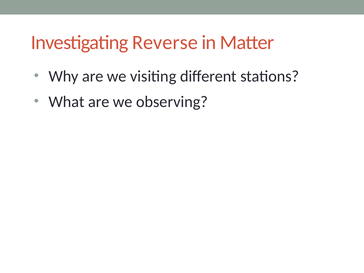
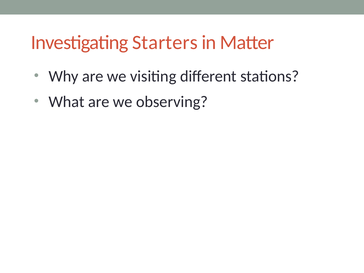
Reverse: Reverse -> Starters
